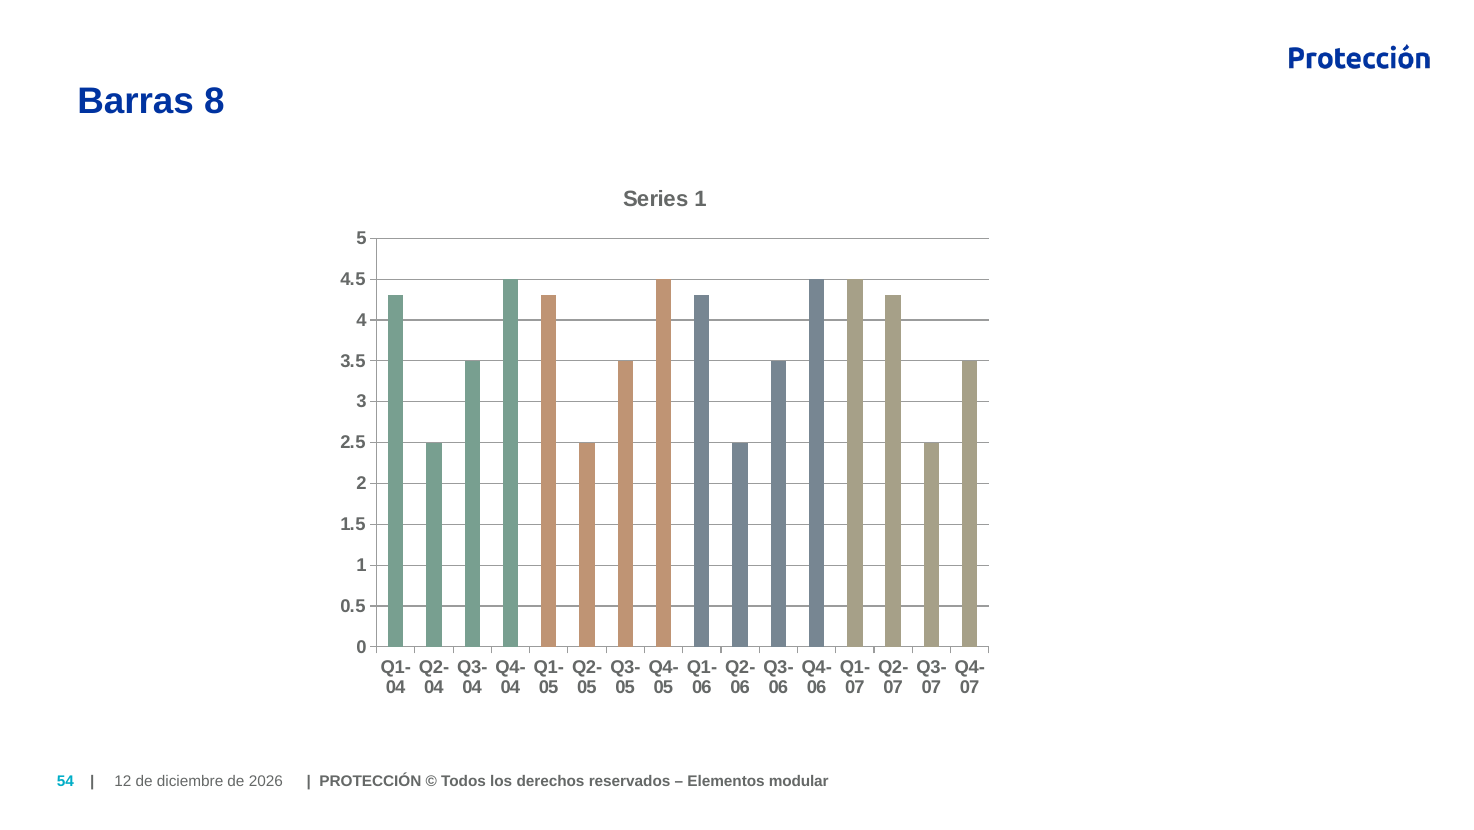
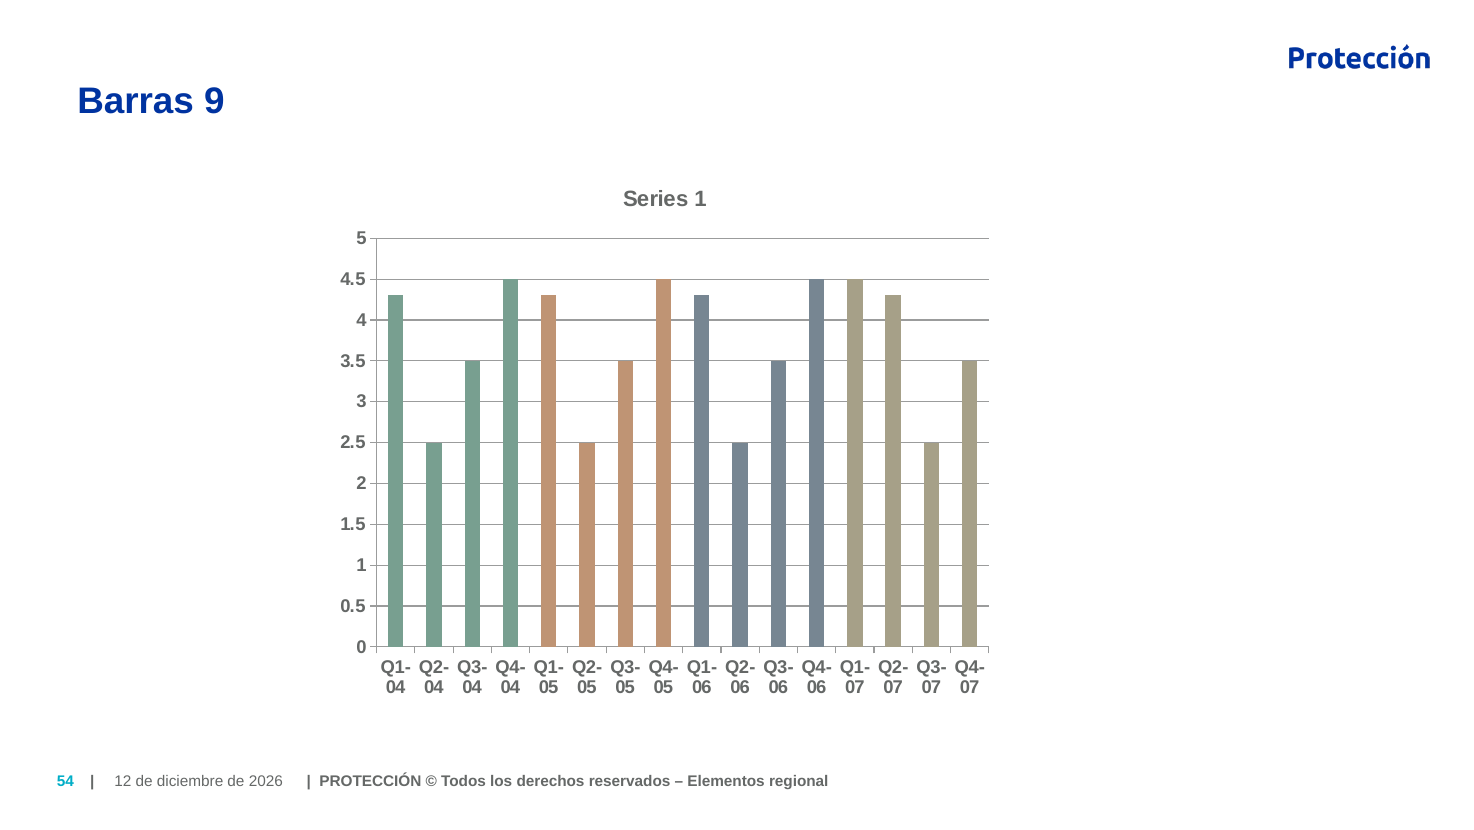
8: 8 -> 9
modular: modular -> regional
